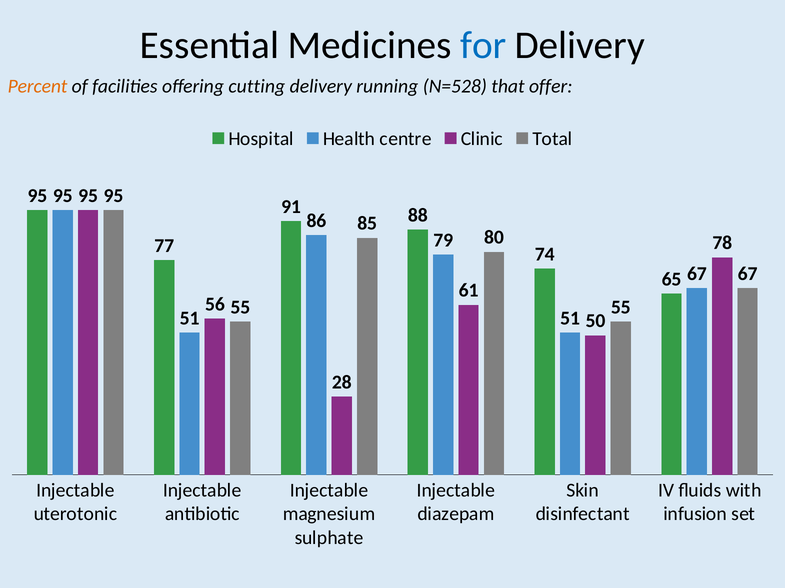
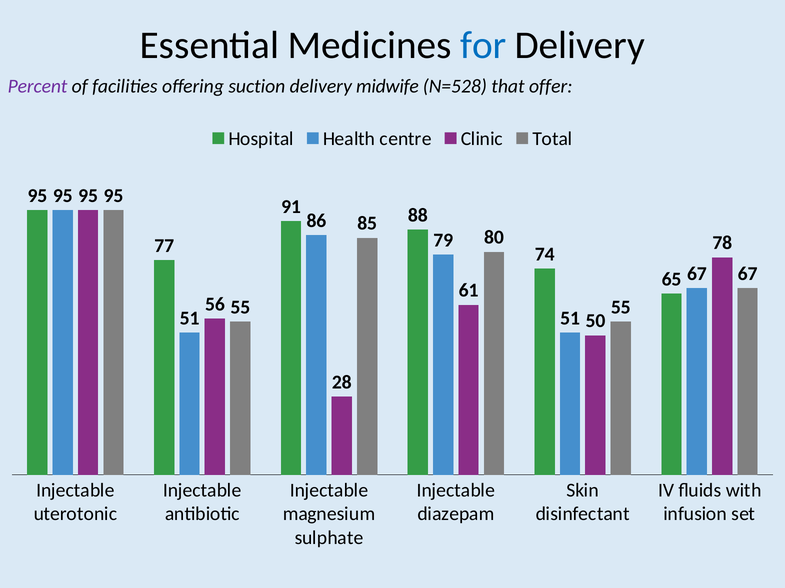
Percent colour: orange -> purple
cutting: cutting -> suction
running: running -> midwife
